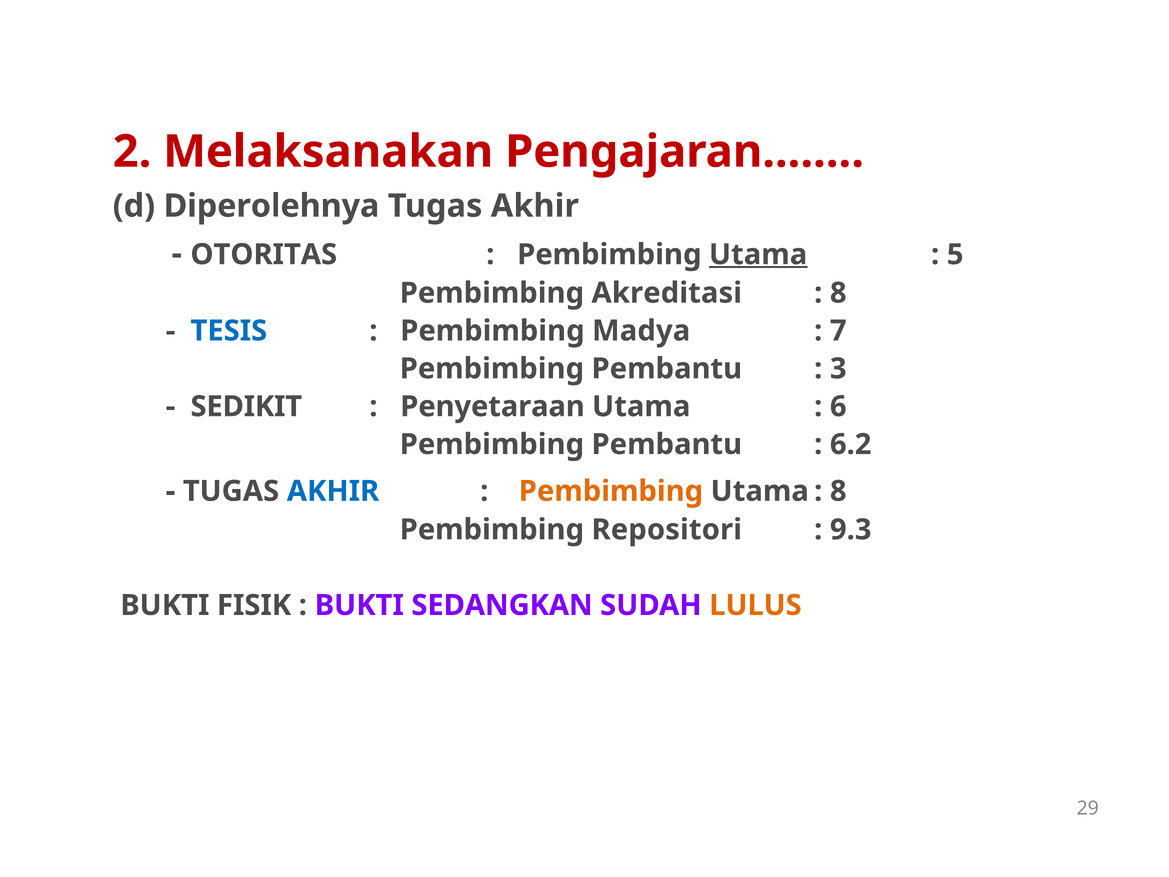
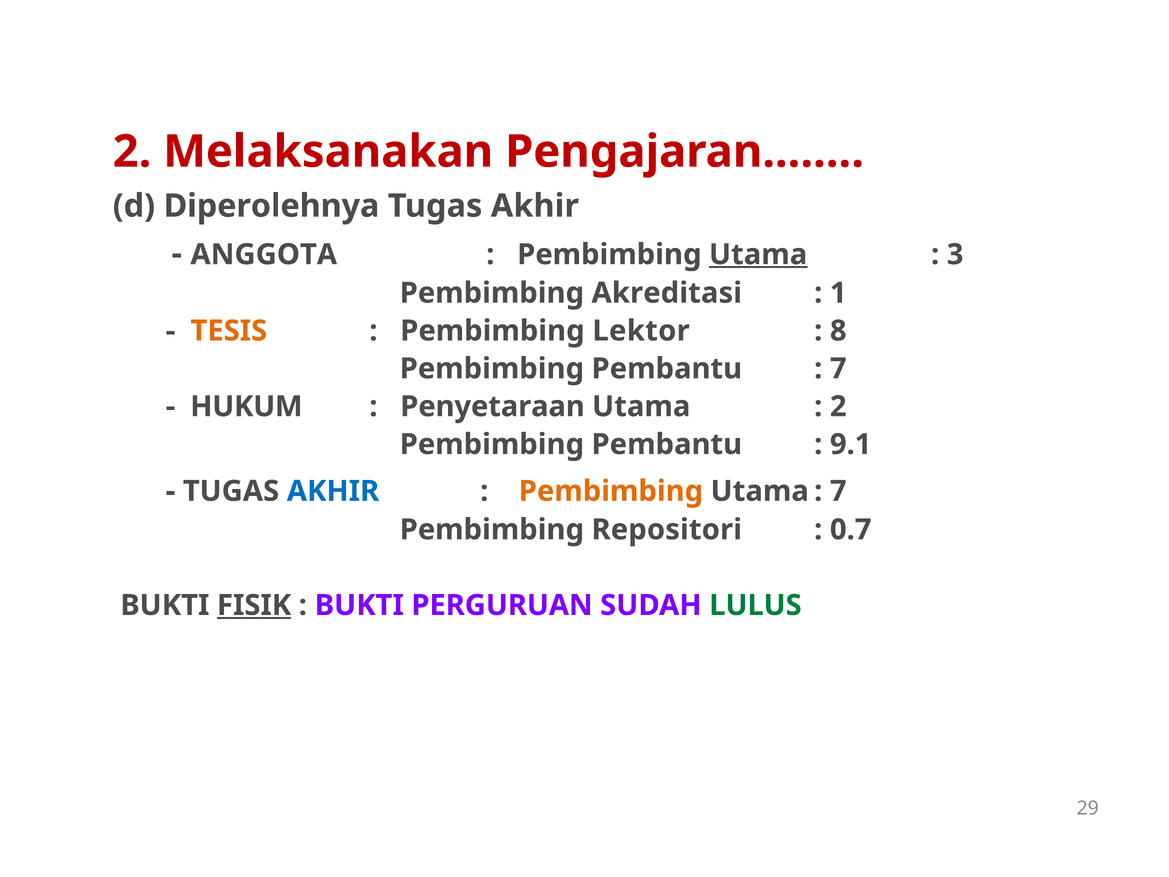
OTORITAS: OTORITAS -> ANGGOTA
5: 5 -> 3
8 at (838, 293): 8 -> 1
TESIS colour: blue -> orange
Madya: Madya -> Lektor
7: 7 -> 8
3 at (838, 369): 3 -> 7
SEDIKIT: SEDIKIT -> HUKUM
6 at (838, 406): 6 -> 2
6.2: 6.2 -> 9.1
Utama 8: 8 -> 7
9.3: 9.3 -> 0.7
FISIK underline: none -> present
SEDANGKAN: SEDANGKAN -> PERGURUAN
LULUS colour: orange -> green
